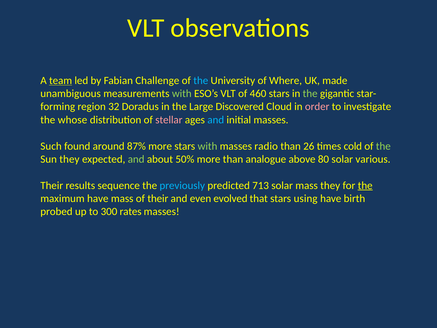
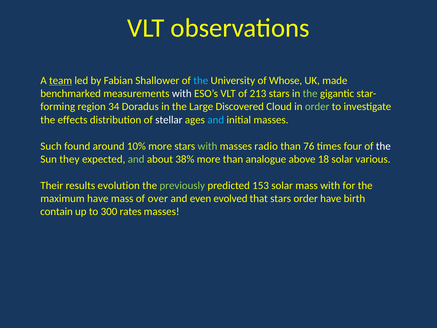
Challenge: Challenge -> Shallower
Where: Where -> Whose
unambiguous: unambiguous -> benchmarked
with at (182, 94) colour: light green -> white
460: 460 -> 213
32: 32 -> 34
order at (317, 107) colour: pink -> light green
whose: whose -> effects
stellar colour: pink -> white
87%: 87% -> 10%
26: 26 -> 76
cold: cold -> four
the at (383, 146) colour: light green -> white
50%: 50% -> 38%
80: 80 -> 18
sequence: sequence -> evolution
previously colour: light blue -> light green
713: 713 -> 153
mass they: they -> with
the at (365, 185) underline: present -> none
of their: their -> over
stars using: using -> order
probed: probed -> contain
